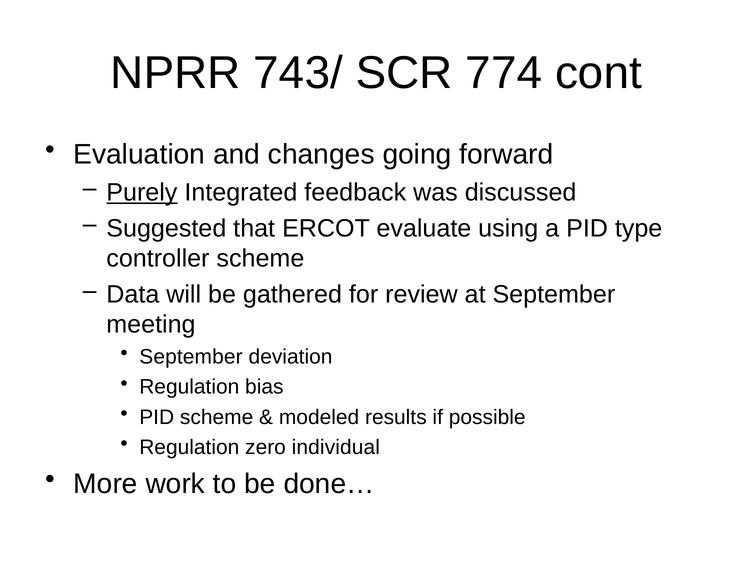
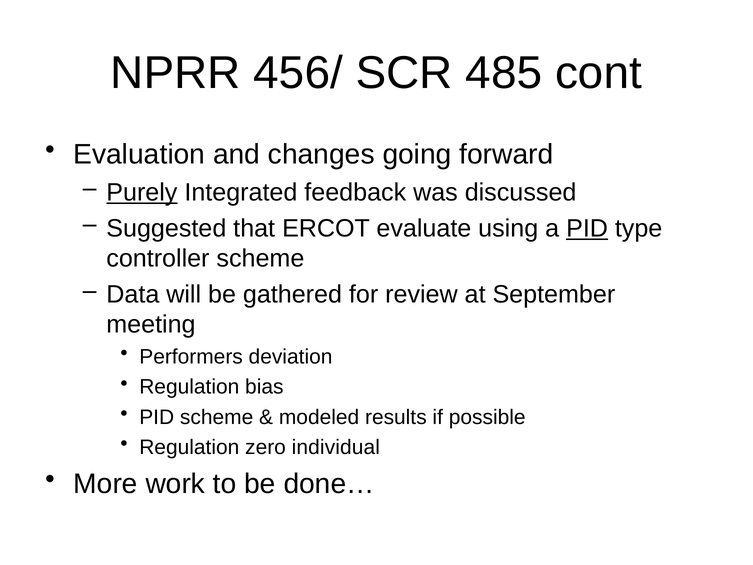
743/: 743/ -> 456/
774: 774 -> 485
PID at (587, 228) underline: none -> present
September at (191, 357): September -> Performers
